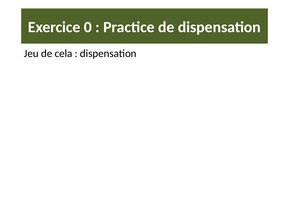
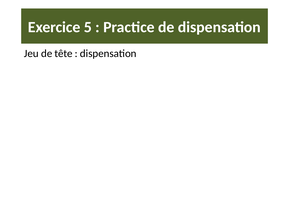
0: 0 -> 5
cela: cela -> tête
